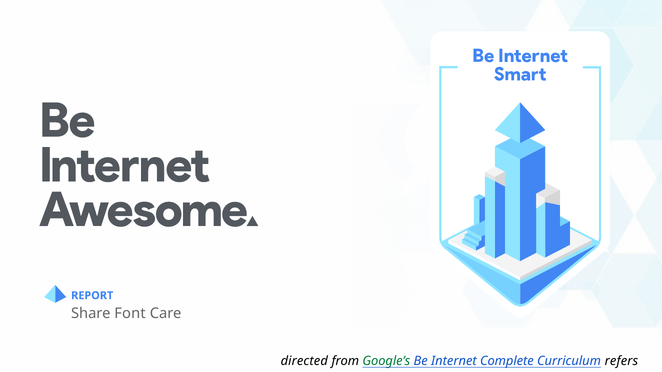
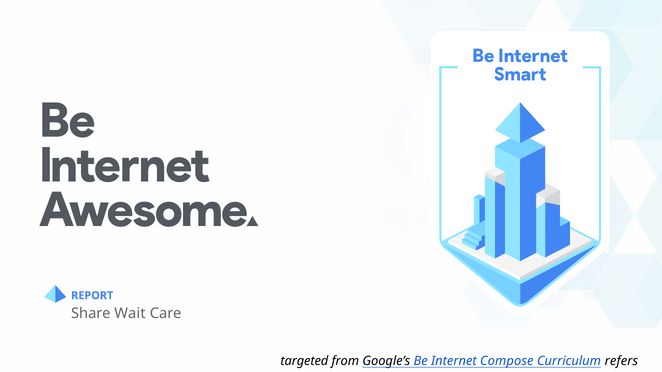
Font: Font -> Wait
directed: directed -> targeted
Google’s colour: green -> black
Complete: Complete -> Compose
